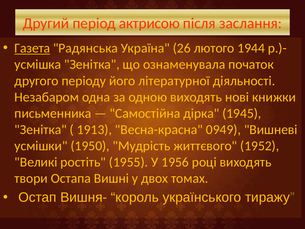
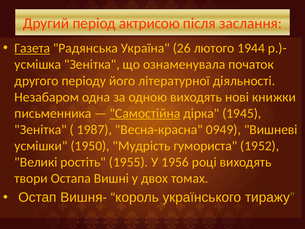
Самостійна underline: none -> present
1913: 1913 -> 1987
життєвого: життєвого -> гумориста
